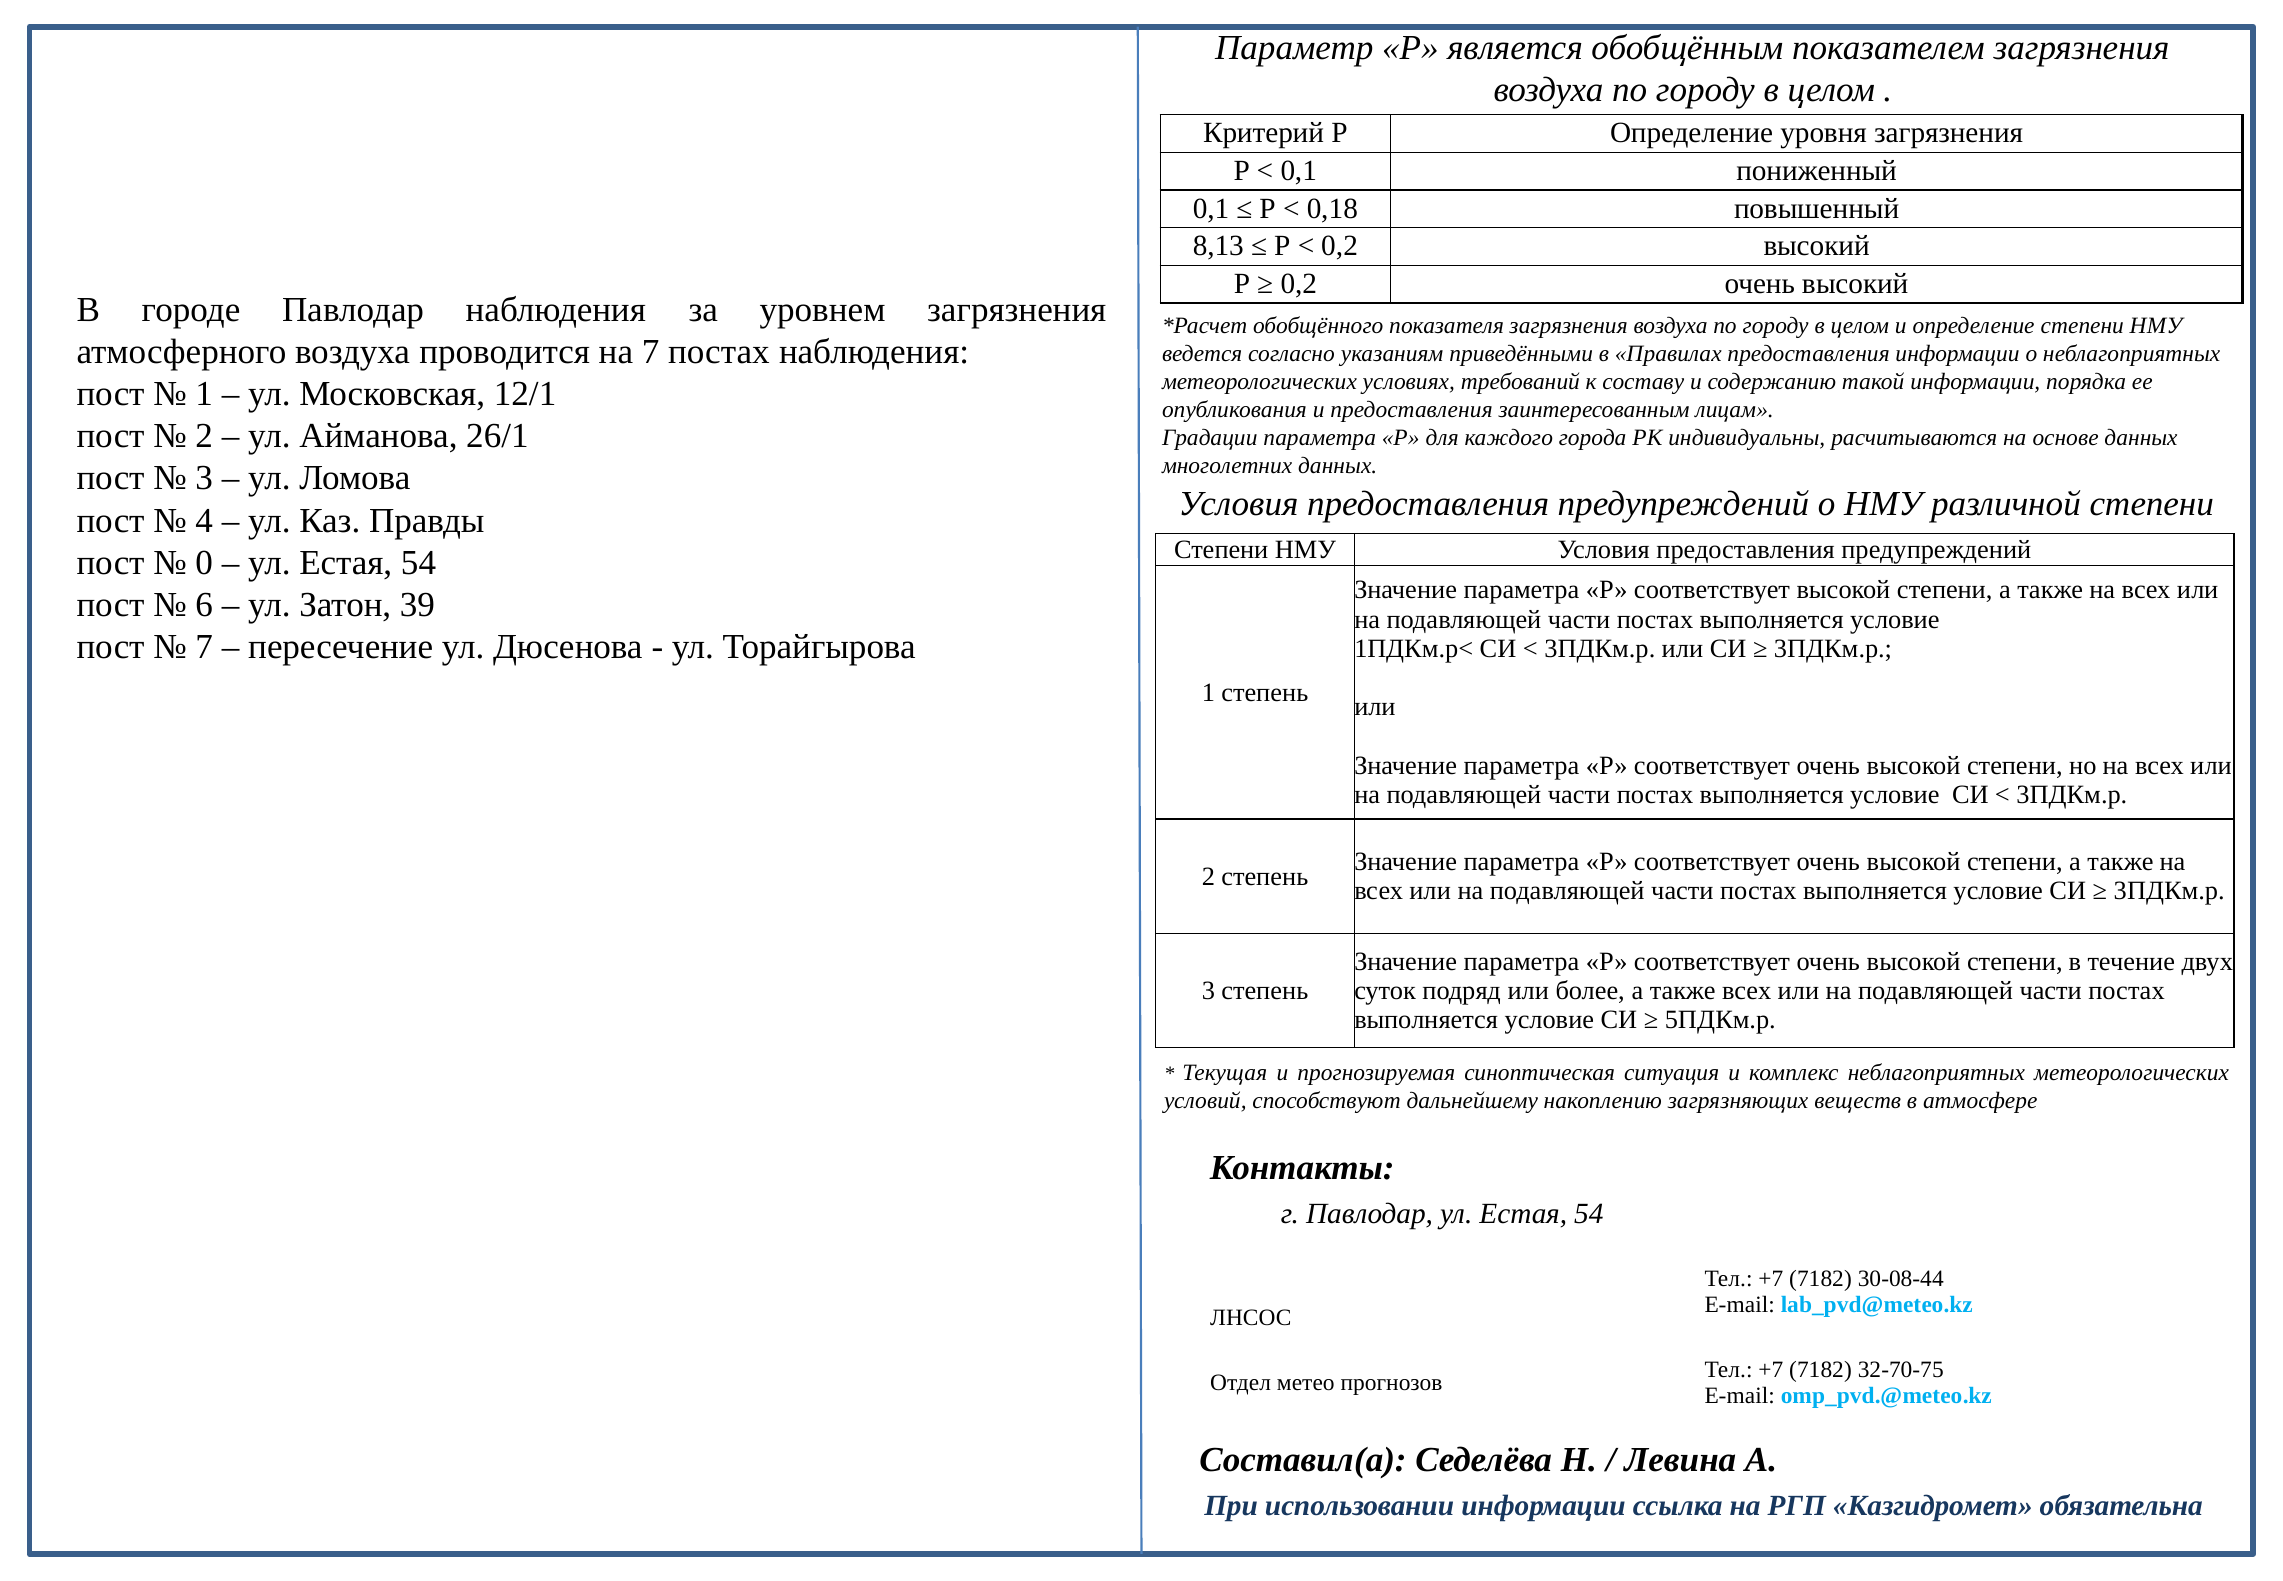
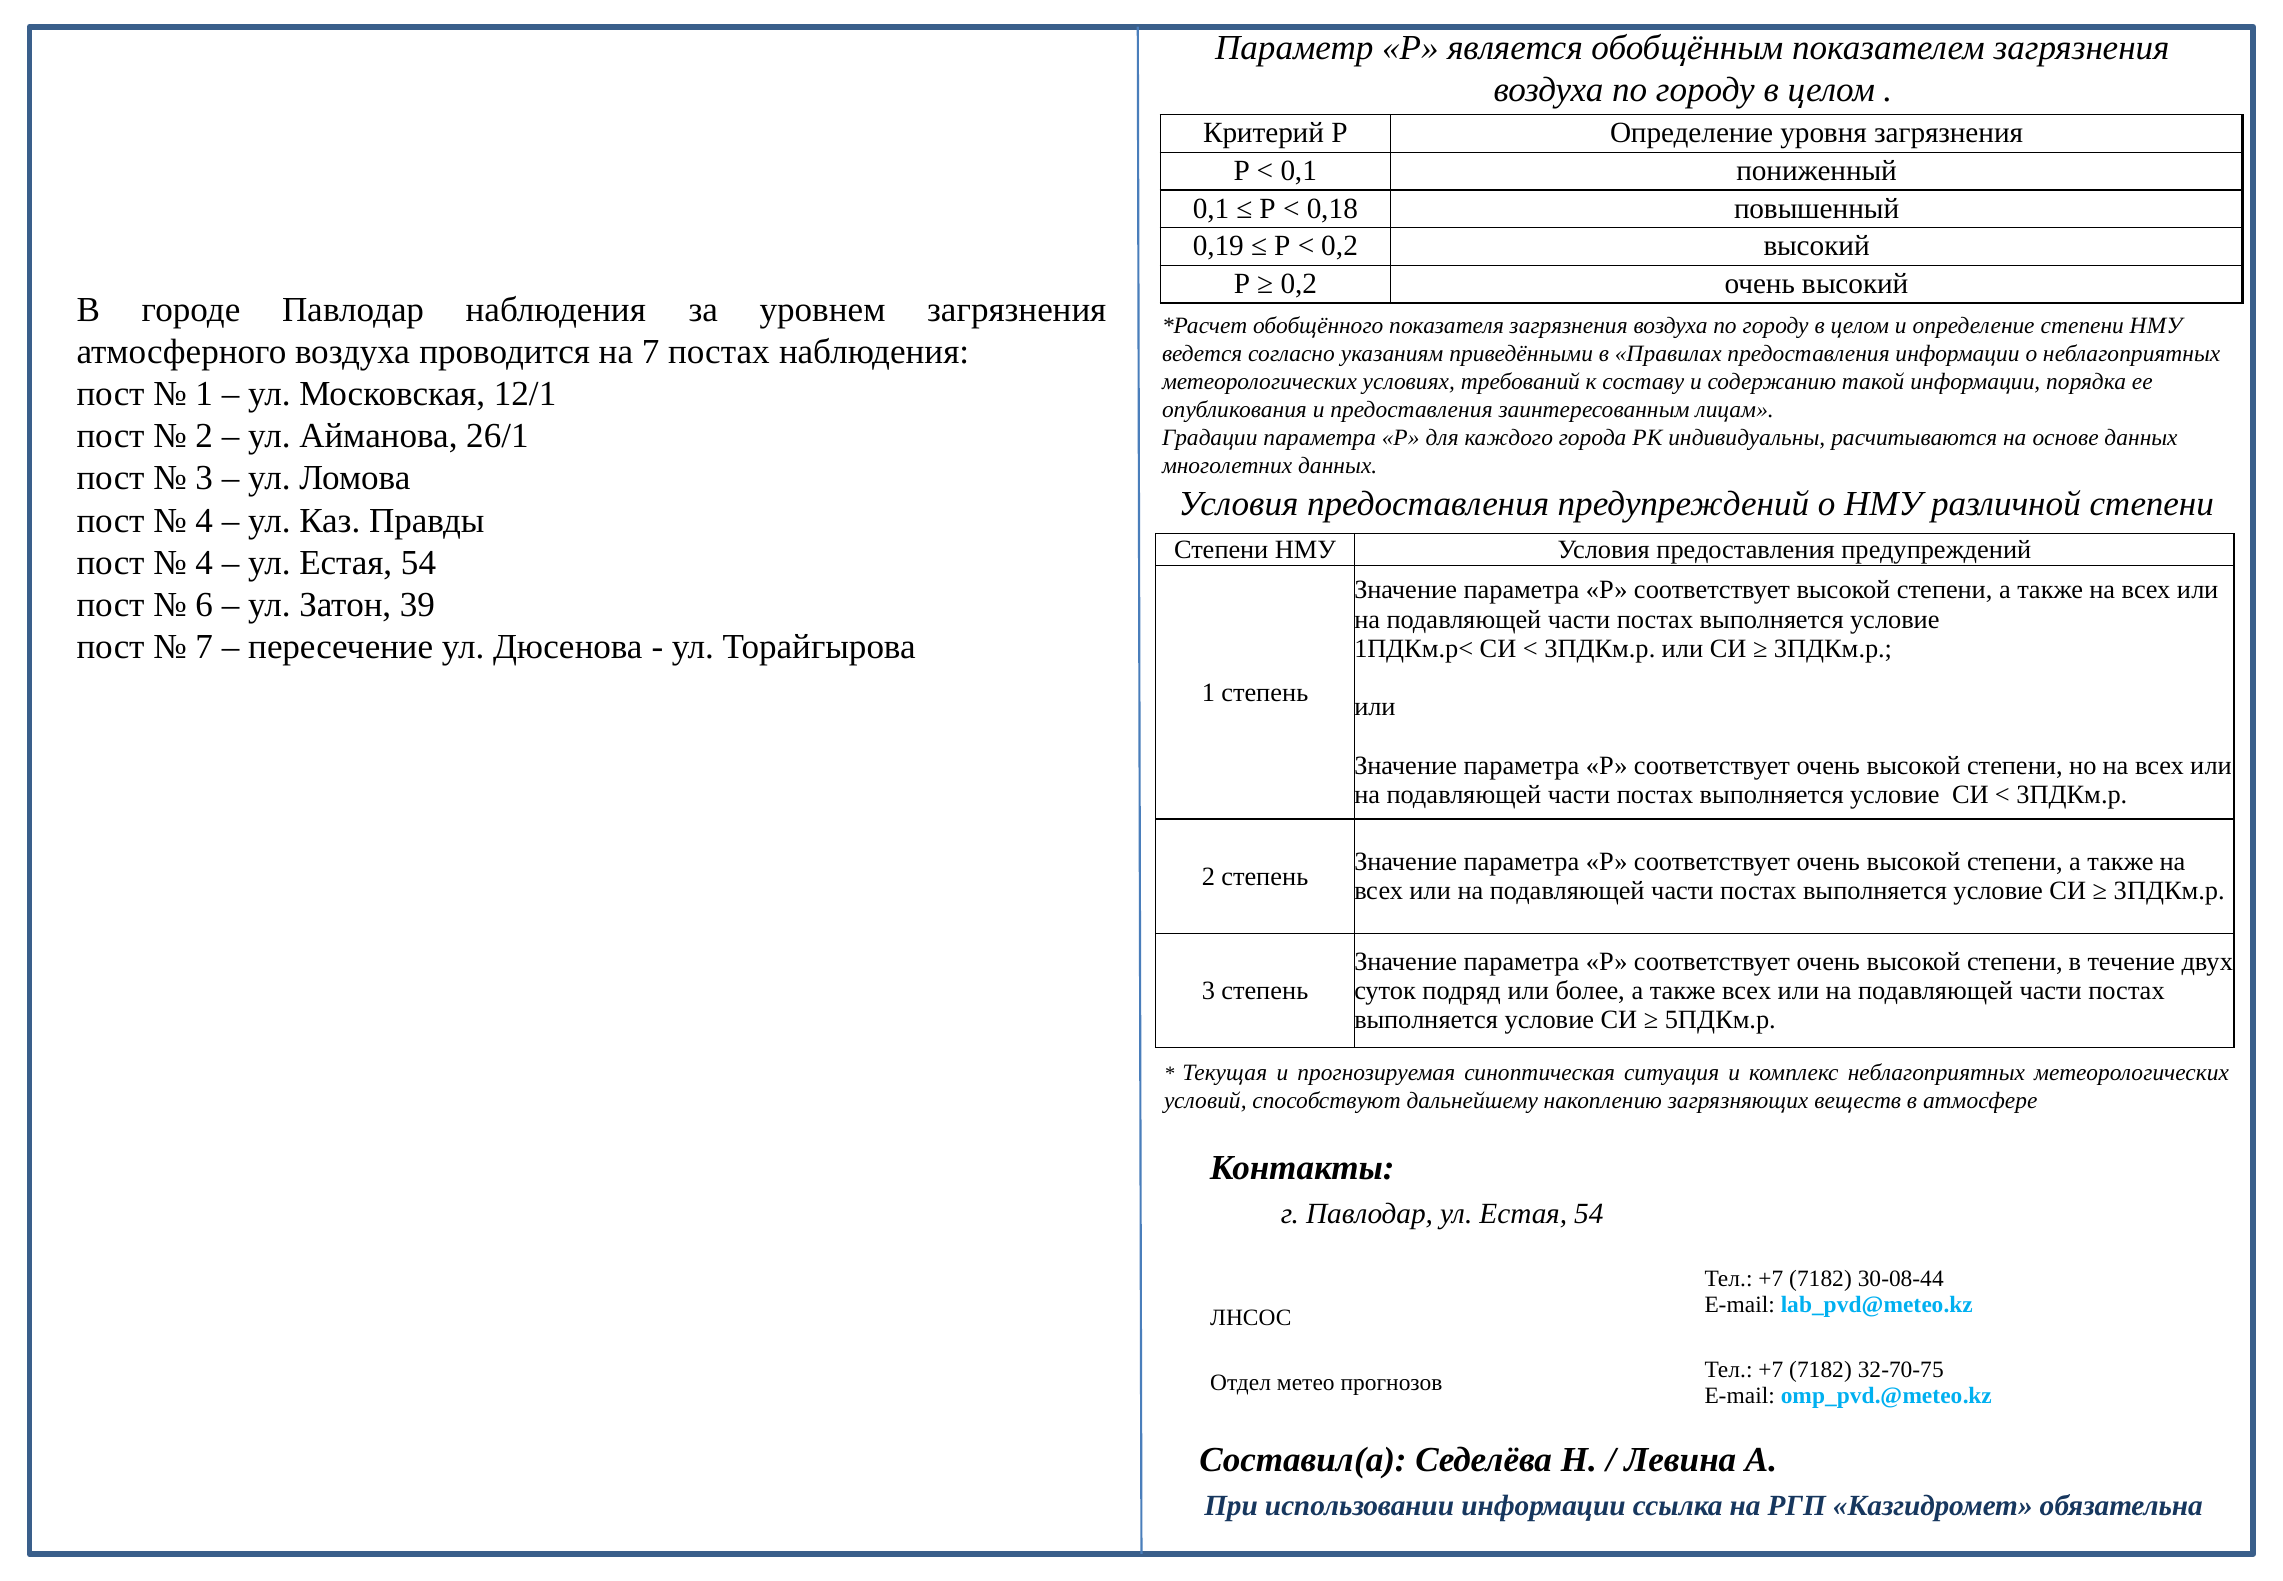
8,13: 8,13 -> 0,19
0 at (204, 562): 0 -> 4
